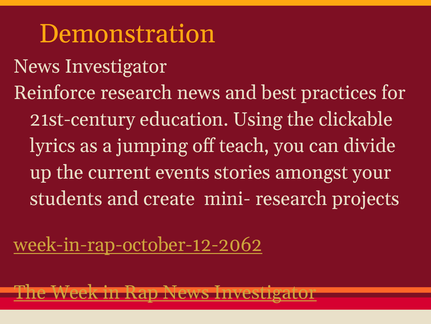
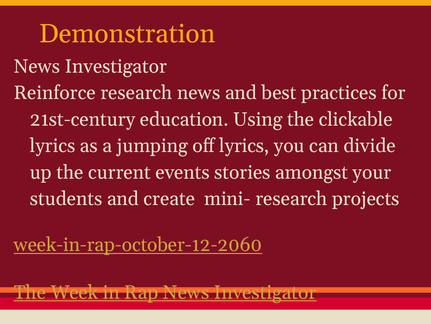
off teach: teach -> lyrics
week-in-rap-october-12-2062: week-in-rap-october-12-2062 -> week-in-rap-october-12-2060
